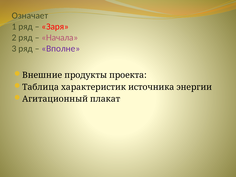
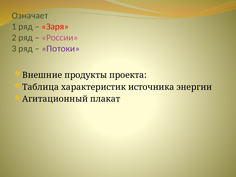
Начала: Начала -> России
Вполне: Вполне -> Потоки
